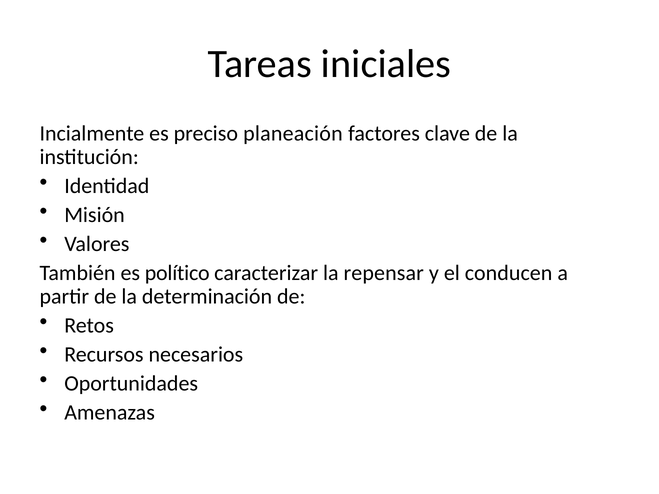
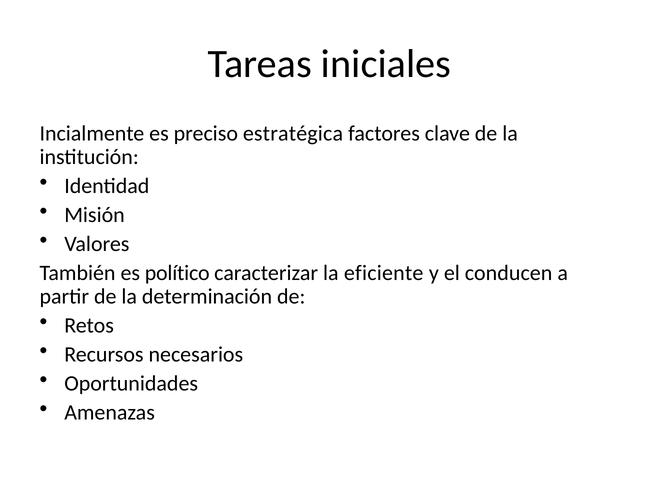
planeación: planeación -> estratégica
repensar: repensar -> eficiente
